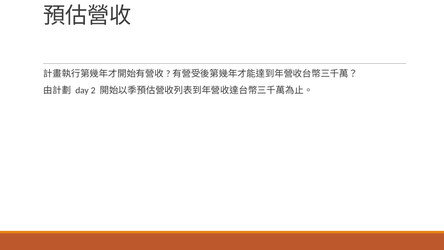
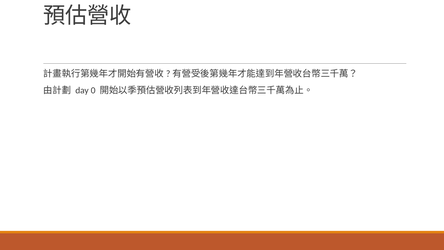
2: 2 -> 0
